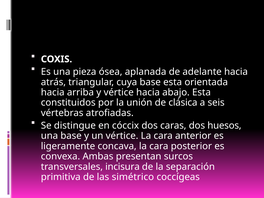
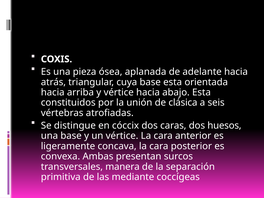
incisura: incisura -> manera
simétrico: simétrico -> mediante
